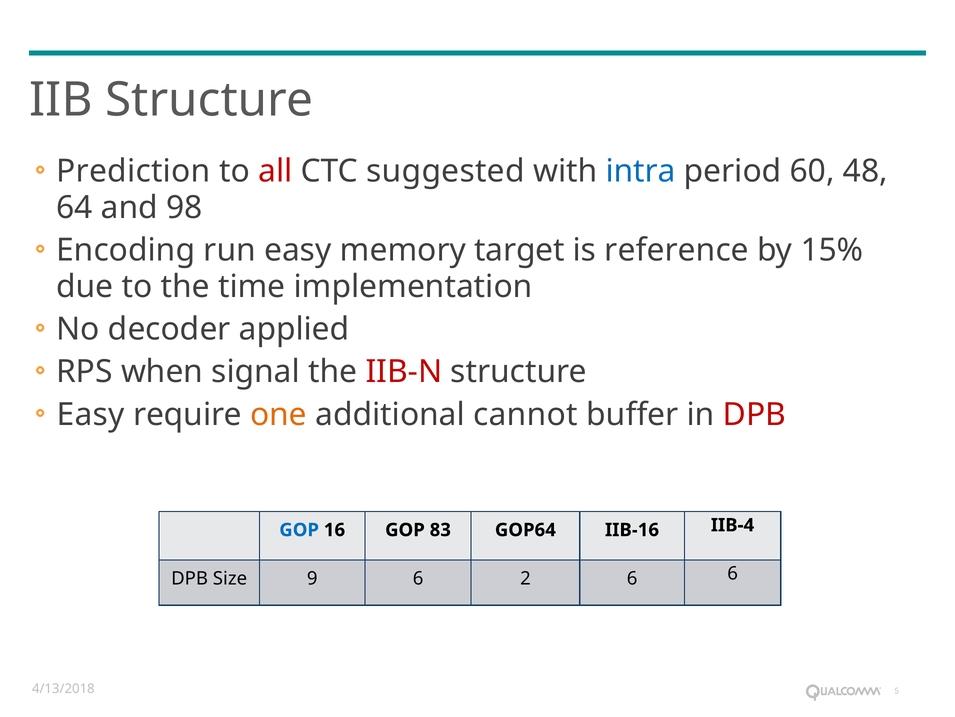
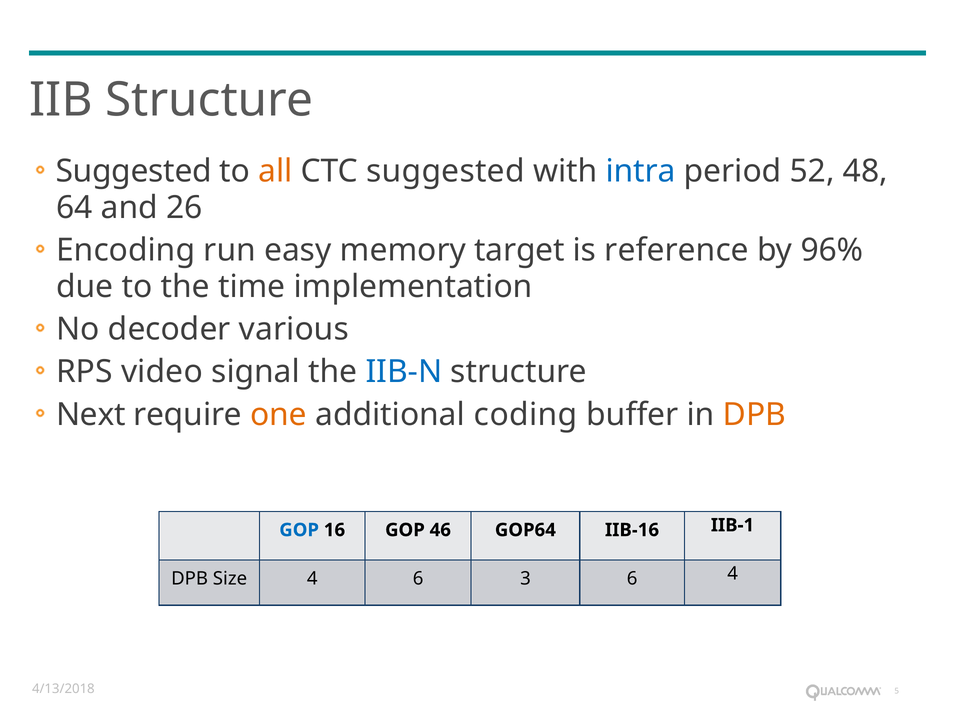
Prediction at (133, 171): Prediction -> Suggested
all colour: red -> orange
60: 60 -> 52
98: 98 -> 26
15%: 15% -> 96%
applied: applied -> various
when: when -> video
IIB-N colour: red -> blue
Easy at (91, 414): Easy -> Next
cannot: cannot -> coding
DPB at (754, 414) colour: red -> orange
83: 83 -> 46
IIB-4: IIB-4 -> IIB-1
Size 9: 9 -> 4
2: 2 -> 3
6 6: 6 -> 4
